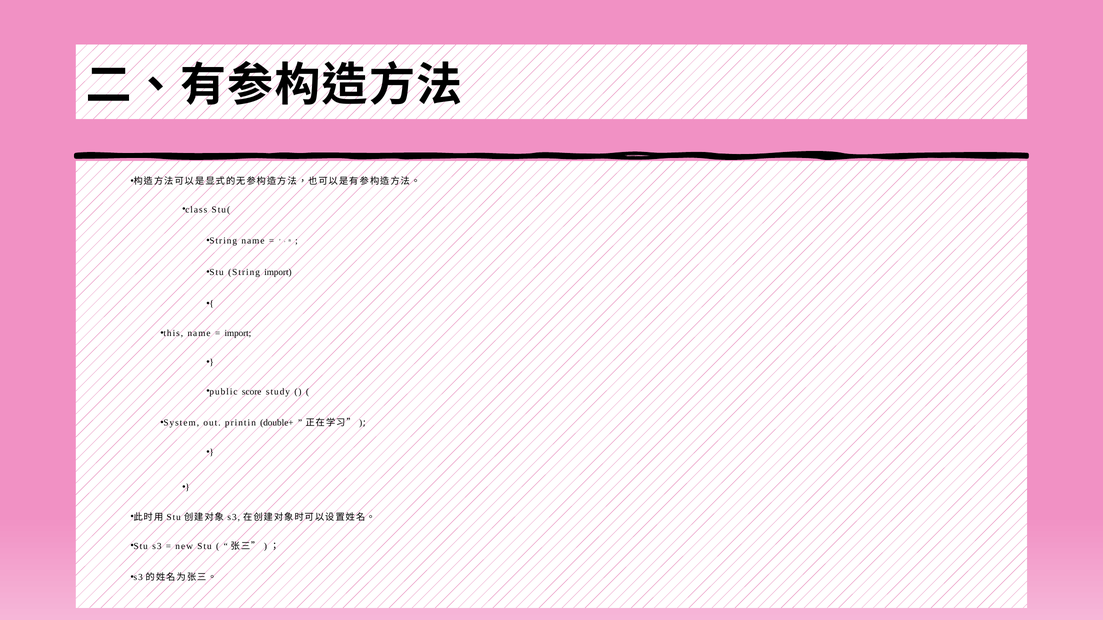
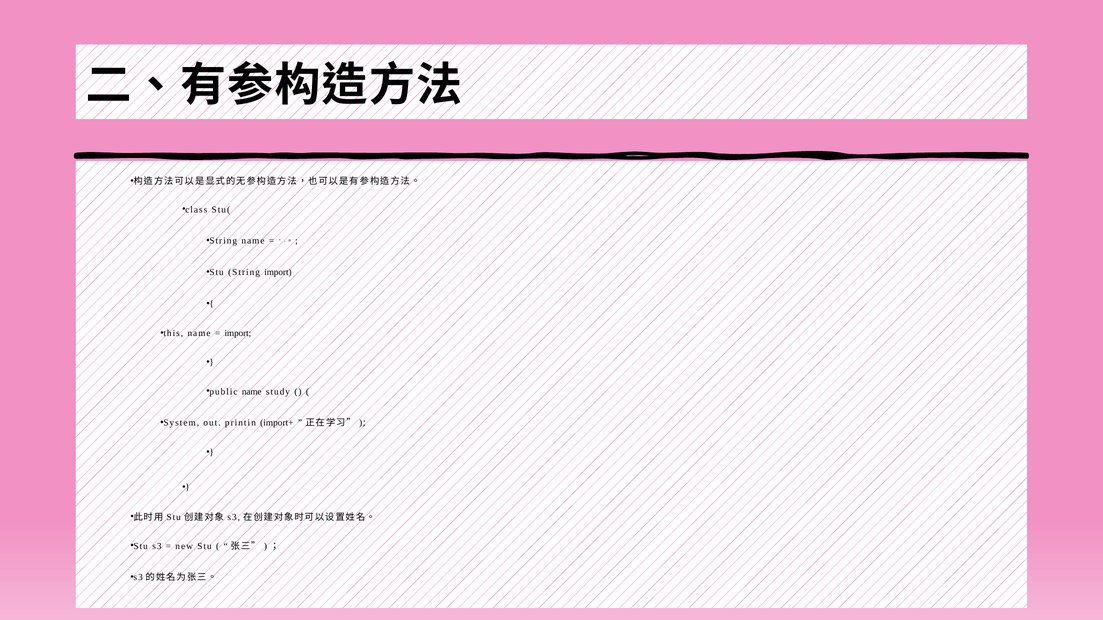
public score: score -> name
double+: double+ -> import+
